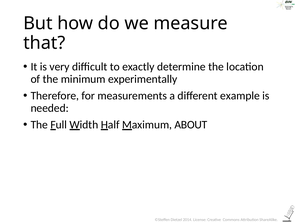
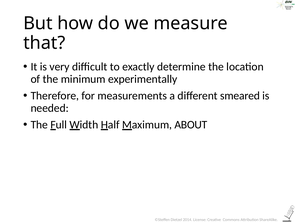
example: example -> smeared
